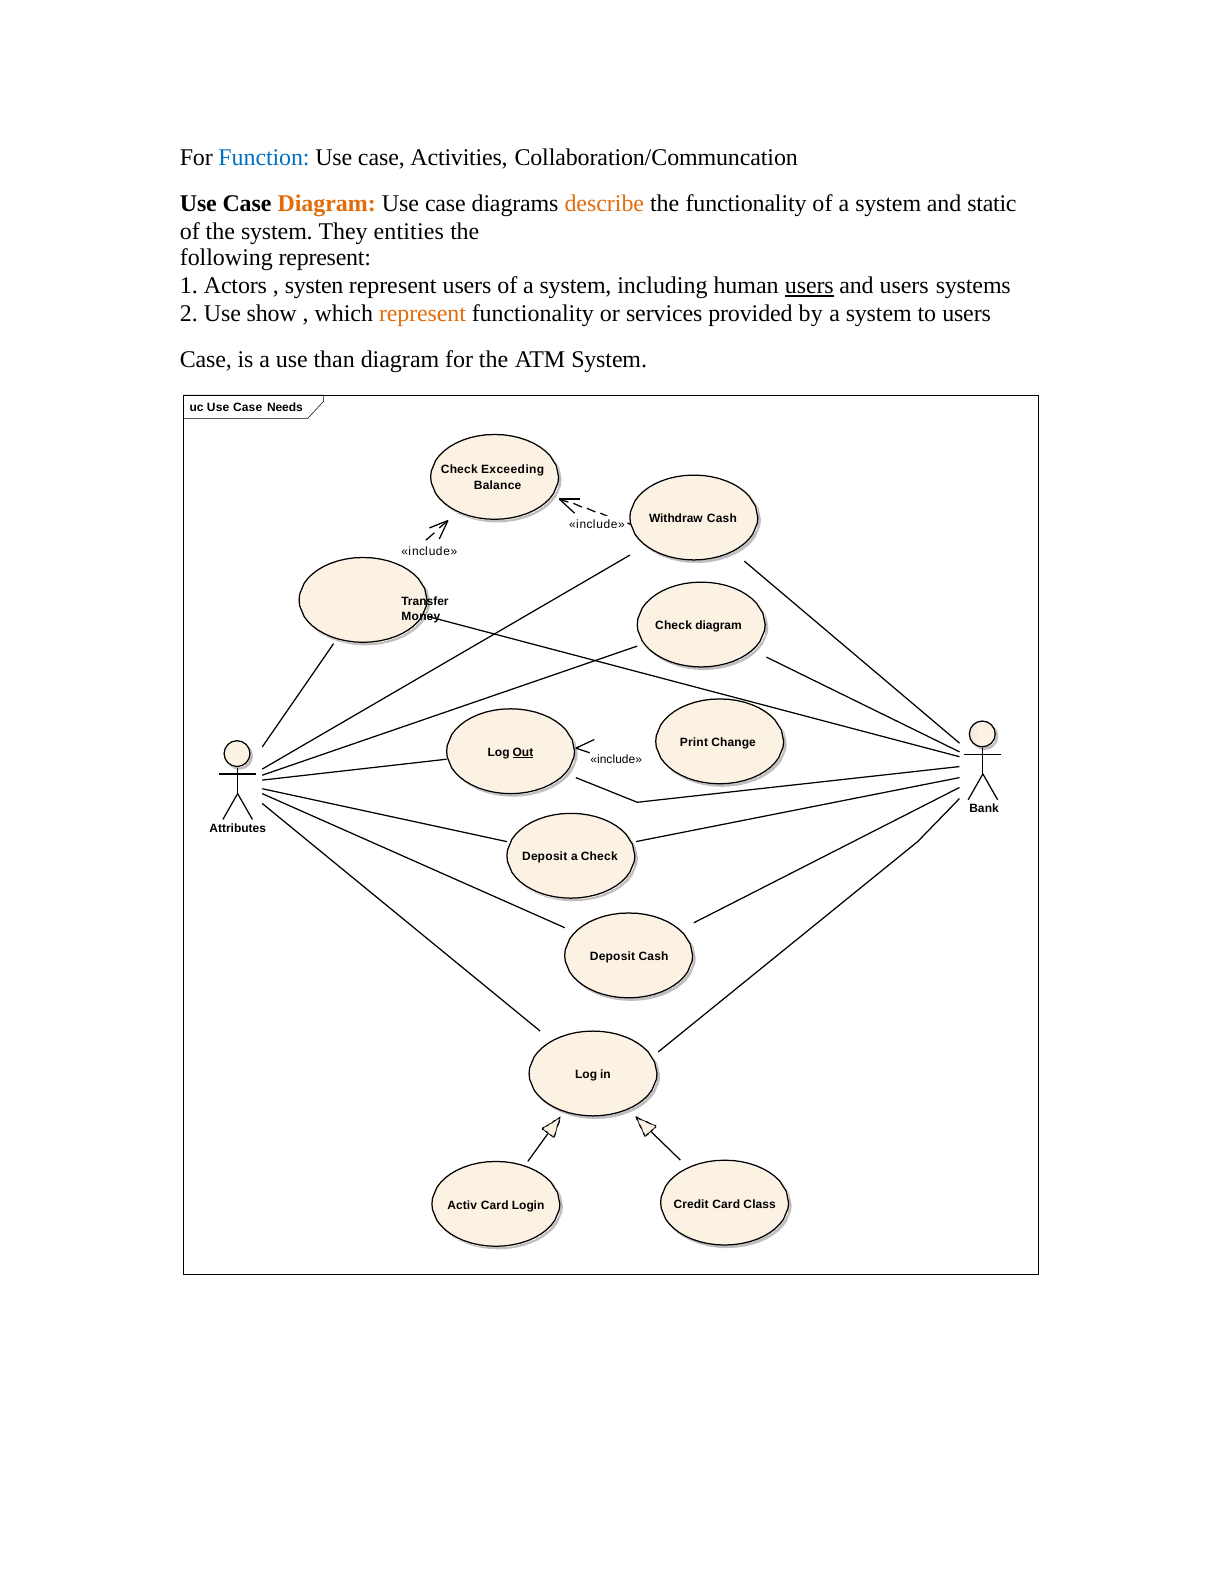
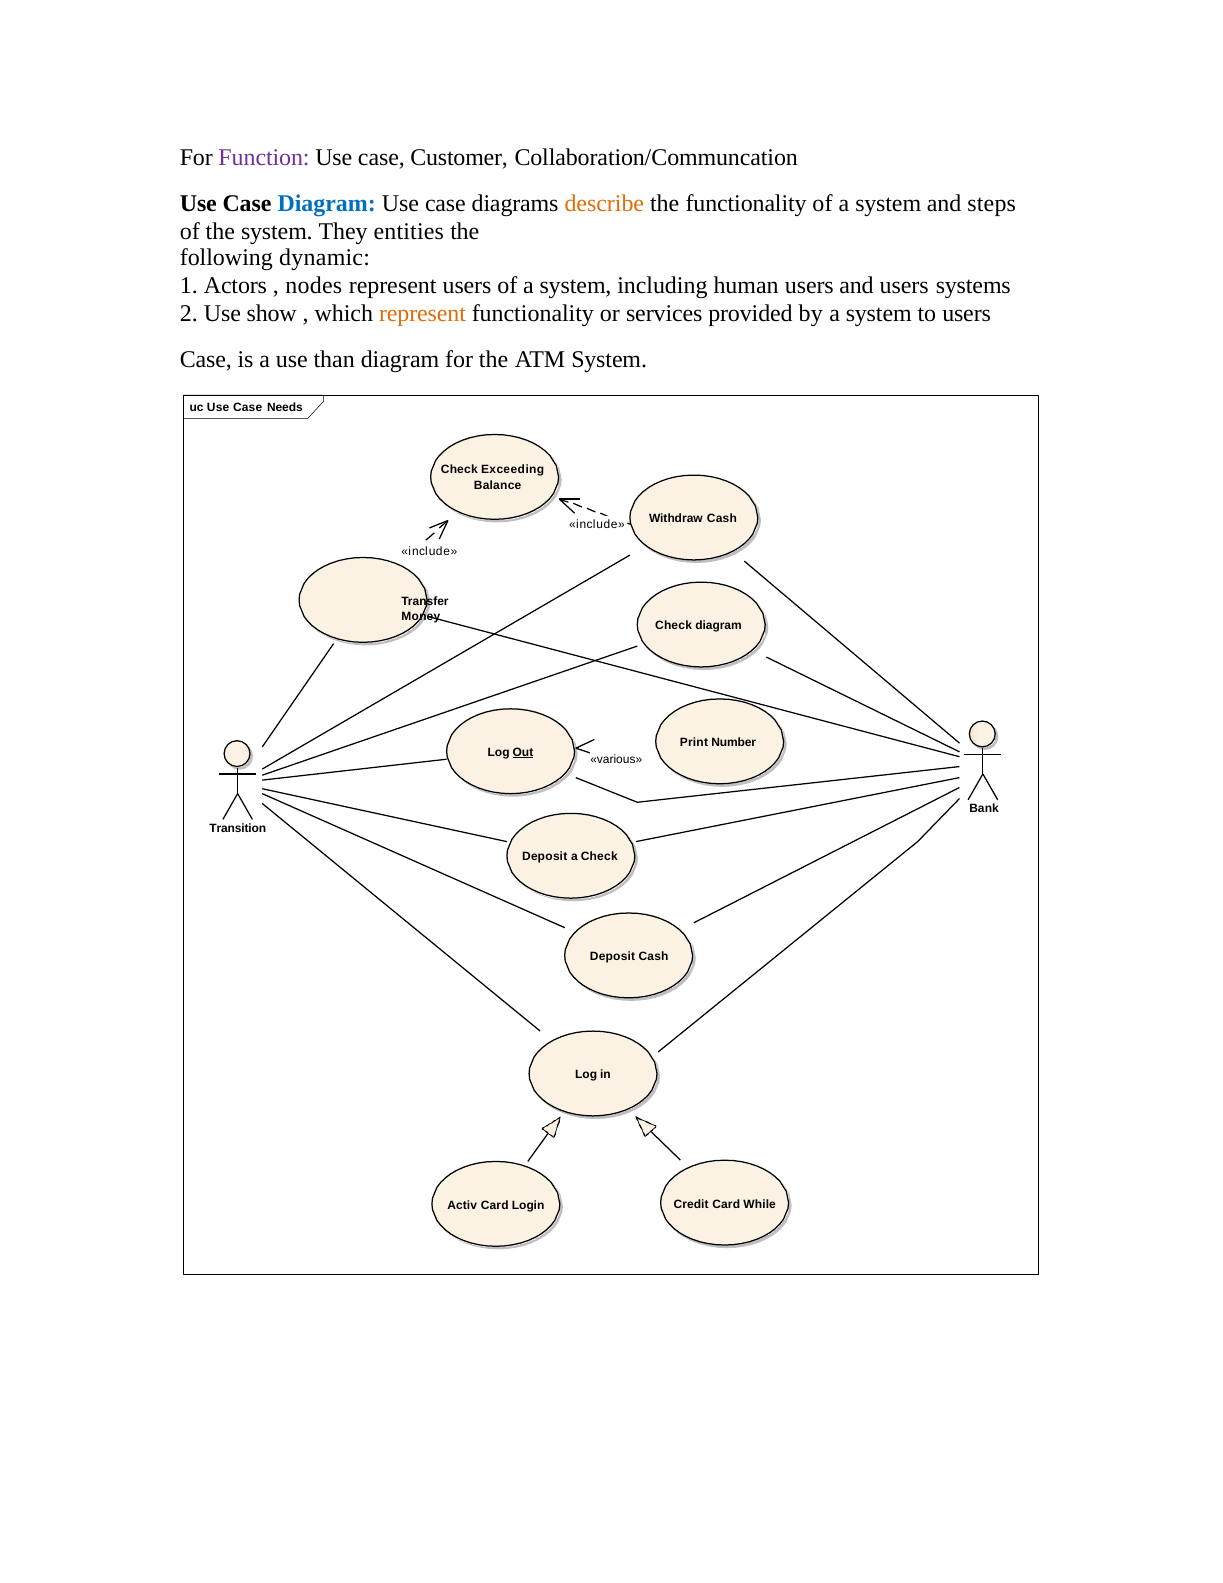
Function colour: blue -> purple
Activities: Activities -> Customer
Diagram at (327, 204) colour: orange -> blue
static: static -> steps
following represent: represent -> dynamic
systen: systen -> nodes
users at (809, 285) underline: present -> none
Change: Change -> Number
include at (616, 759): include -> various
Attributes: Attributes -> Transition
Class: Class -> While
